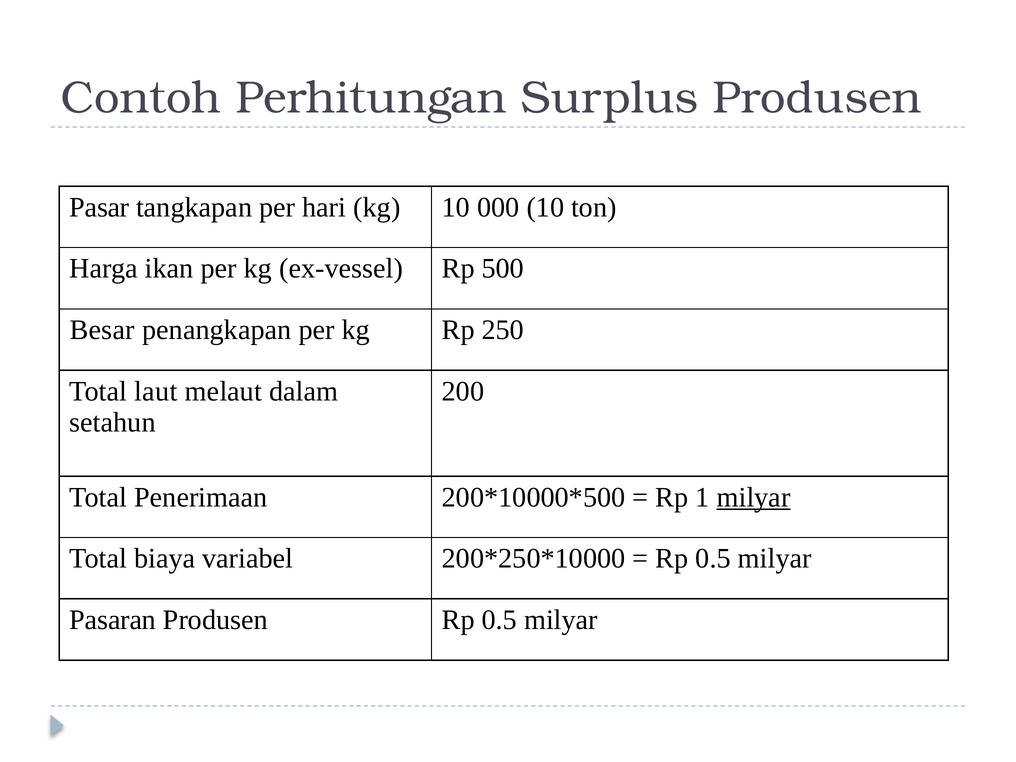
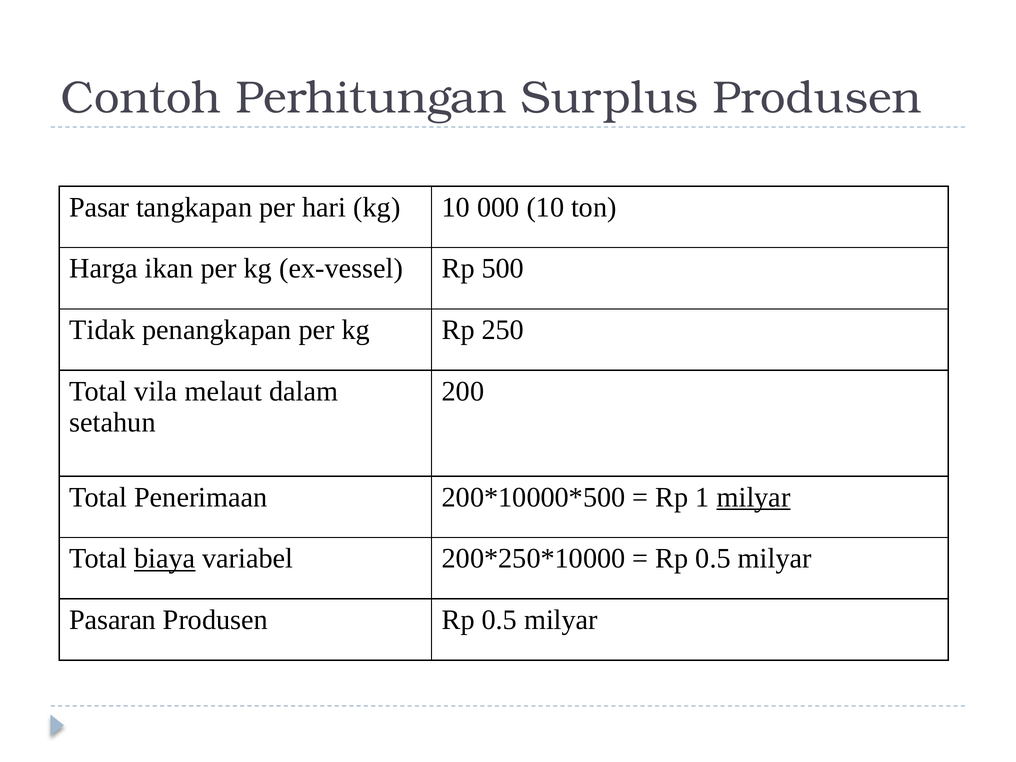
Besar: Besar -> Tidak
laut: laut -> vila
biaya underline: none -> present
